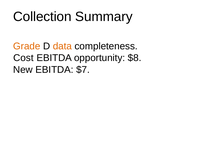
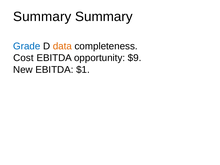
Collection at (42, 17): Collection -> Summary
Grade colour: orange -> blue
$8: $8 -> $9
$7: $7 -> $1
